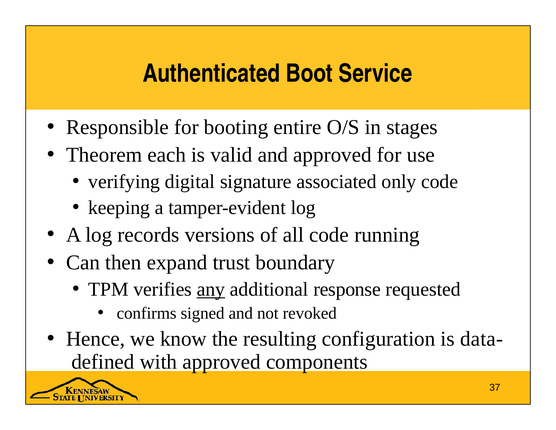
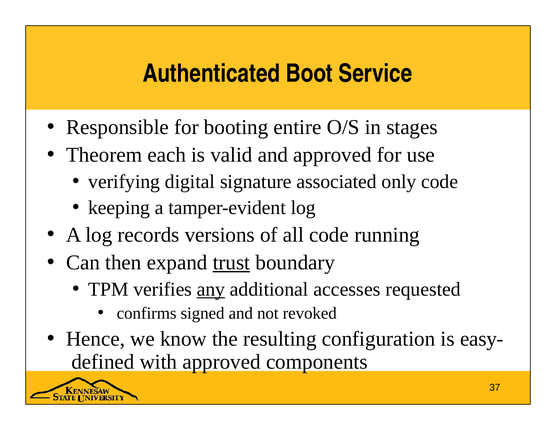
trust underline: none -> present
response: response -> accesses
data-: data- -> easy-
